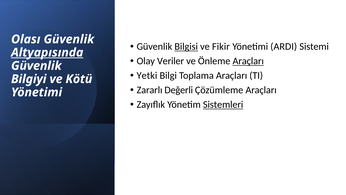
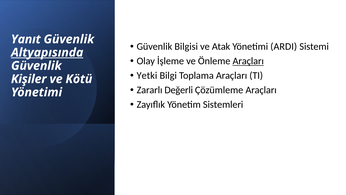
Olası: Olası -> Yanıt
Bilgisi underline: present -> none
Fikir: Fikir -> Atak
Veriler: Veriler -> İşleme
Bilgiyi: Bilgiyi -> Kişiler
Sistemleri underline: present -> none
